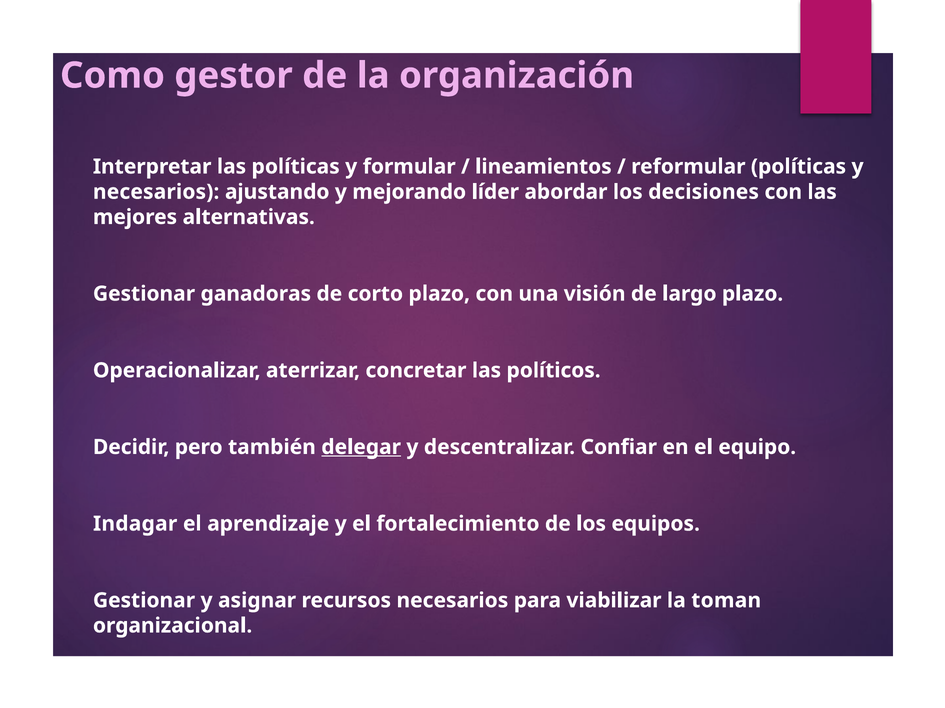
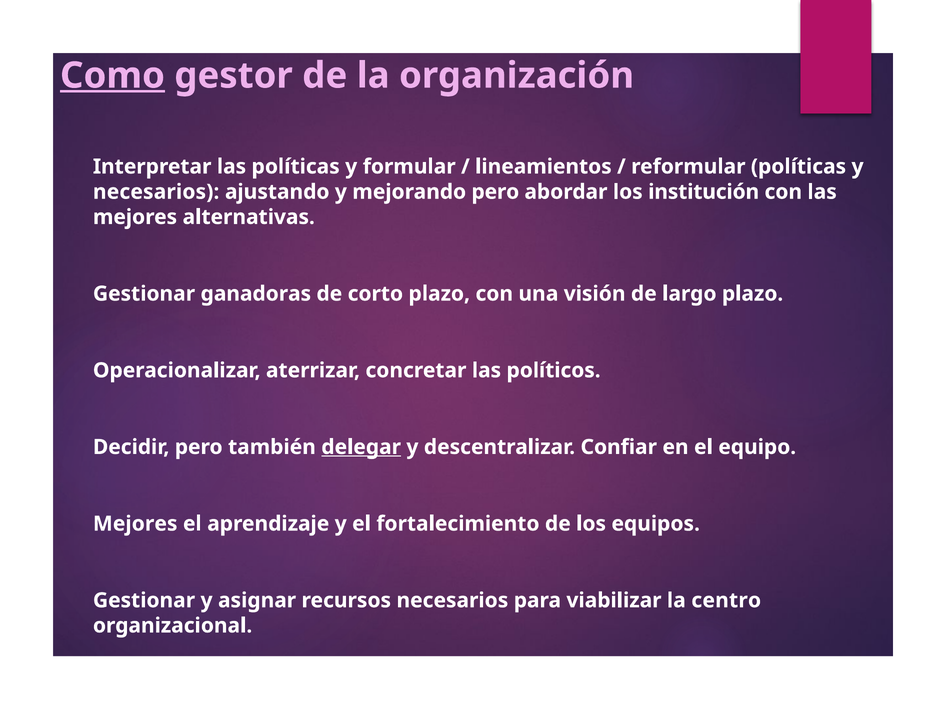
Como underline: none -> present
mejorando líder: líder -> pero
decisiones: decisiones -> institución
Indagar at (135, 524): Indagar -> Mejores
toman: toman -> centro
